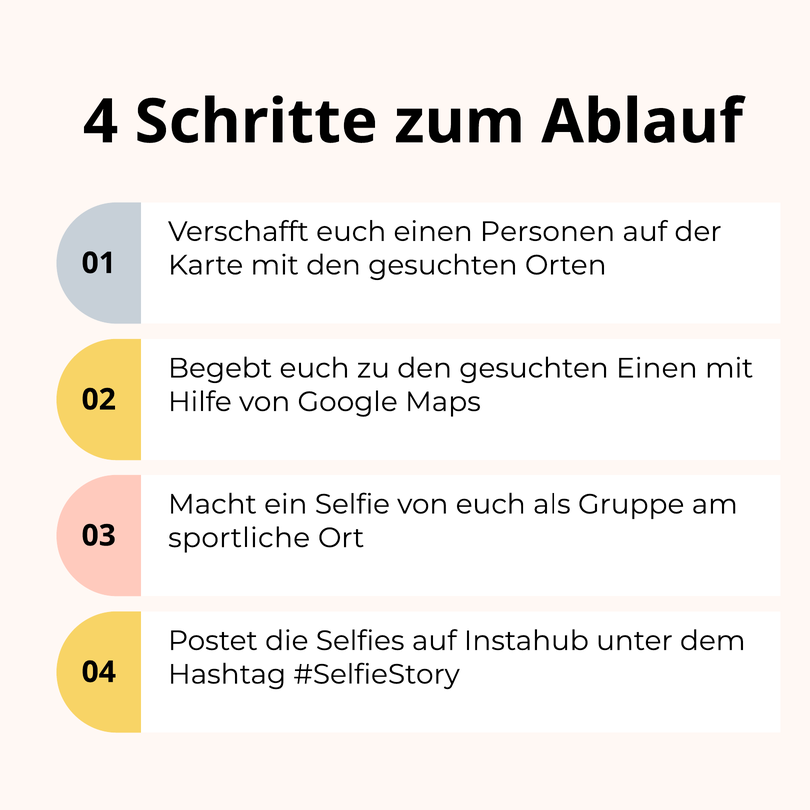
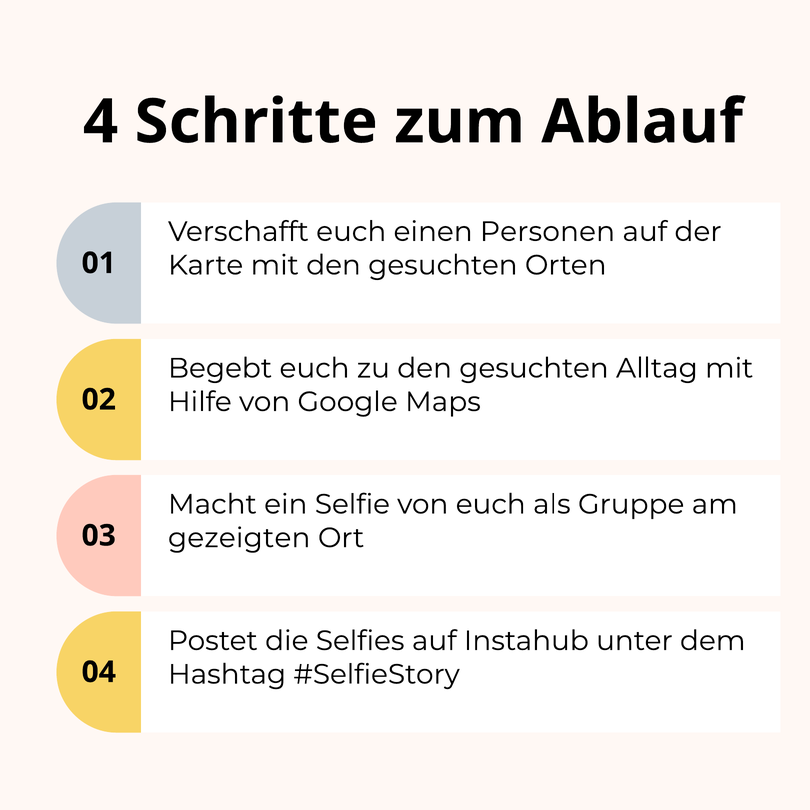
gesuchten Einen: Einen -> Alltag
sportliche: sportliche -> gezeigten
